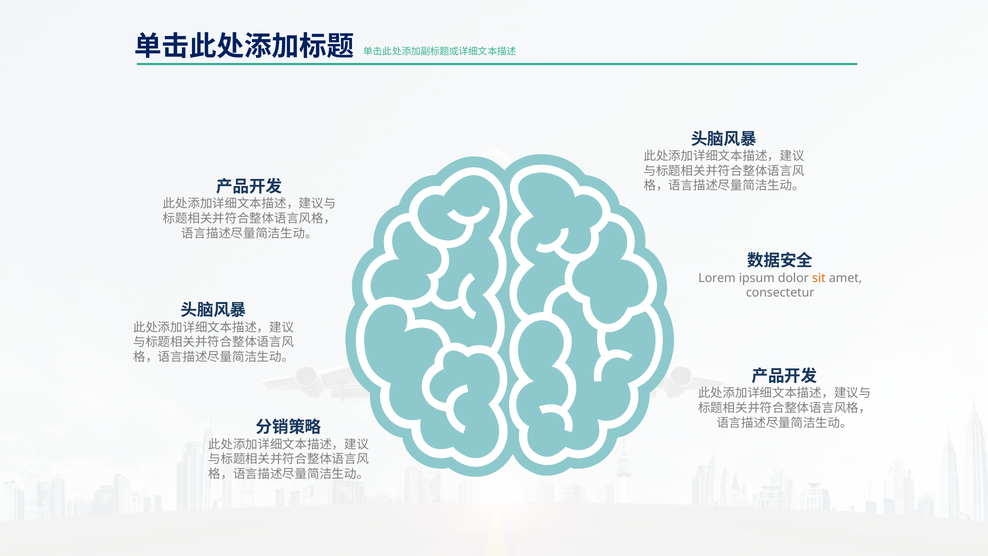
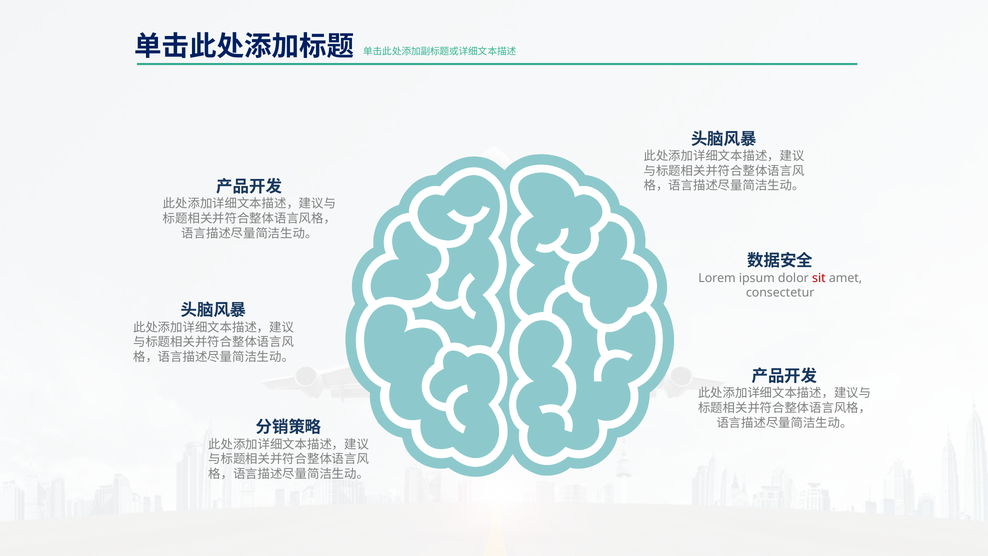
sit colour: orange -> red
